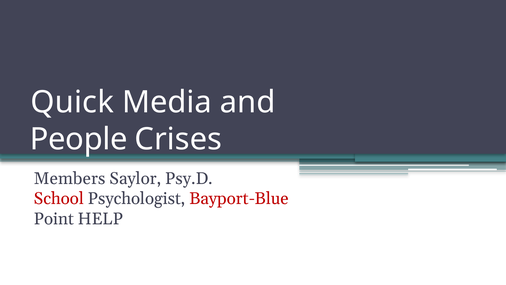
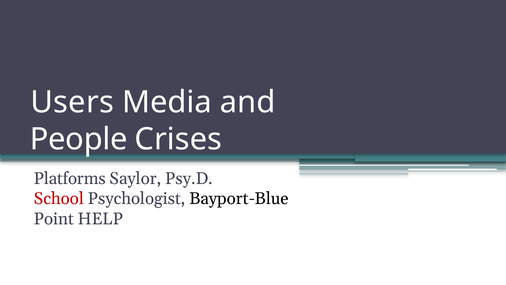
Quick: Quick -> Users
Members: Members -> Platforms
Bayport-Blue colour: red -> black
